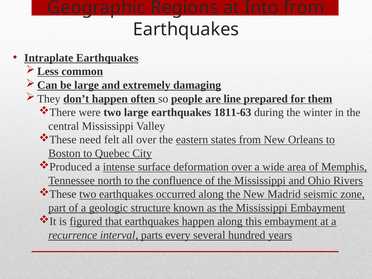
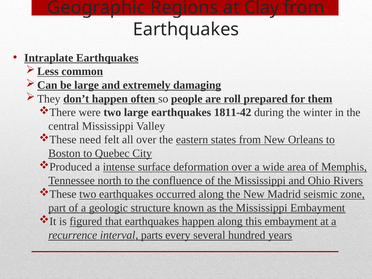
Into: Into -> Clay
line: line -> roll
1811-63: 1811-63 -> 1811-42
